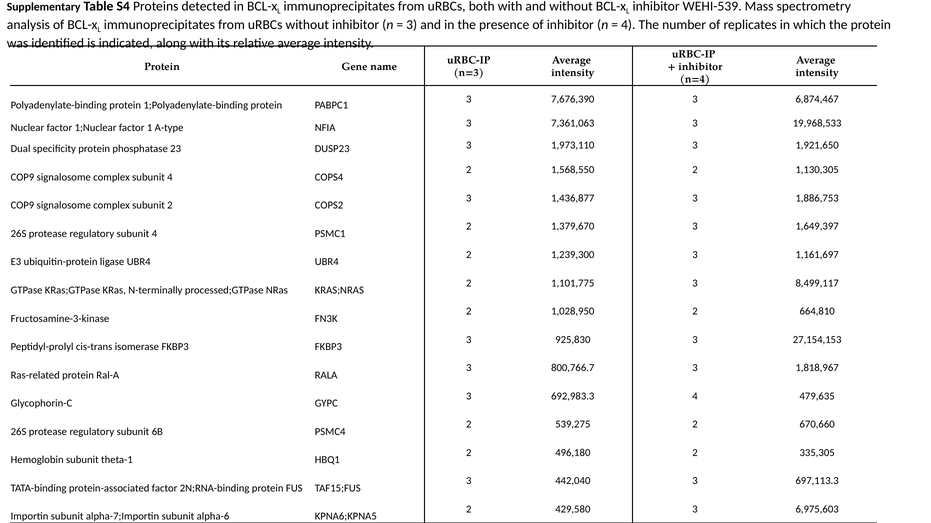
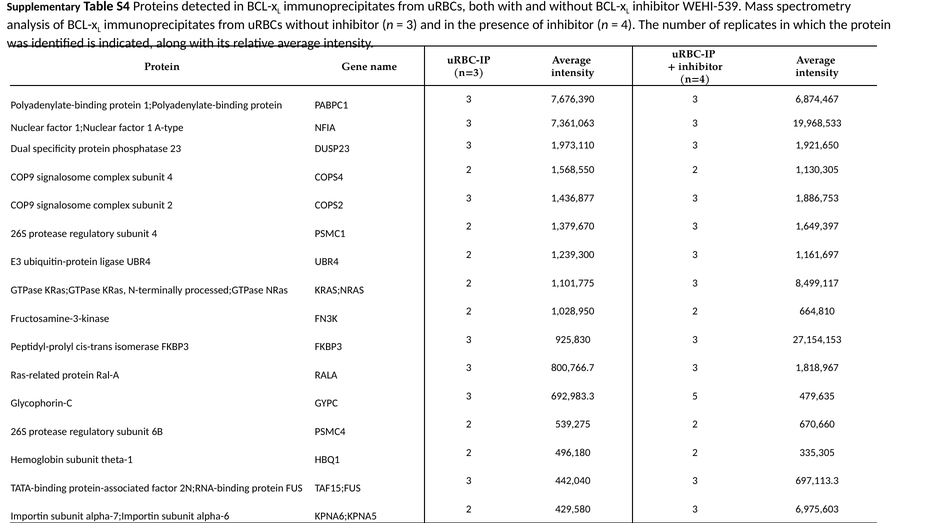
692,983.3 4: 4 -> 5
